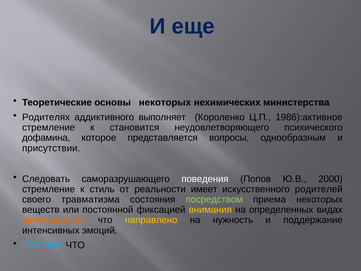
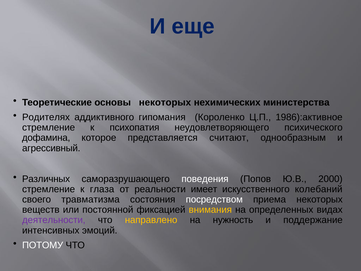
выполняет: выполняет -> гипомания
становится: становится -> психопатия
вопросы: вопросы -> считают
присутствии: присутствии -> агрессивный
Следовать: Следовать -> Различных
стиль: стиль -> глаза
родителей: родителей -> колебаний
посредством colour: light green -> white
деятельности colour: orange -> purple
ПОТОМУ colour: light blue -> white
